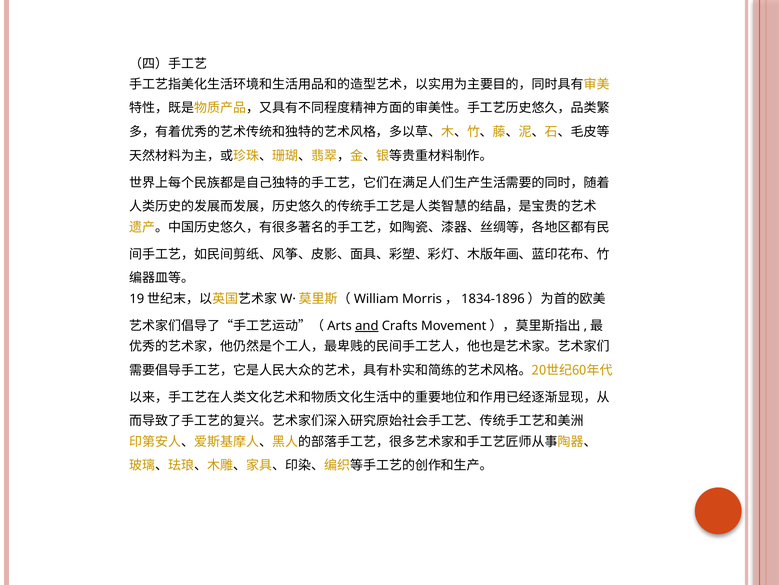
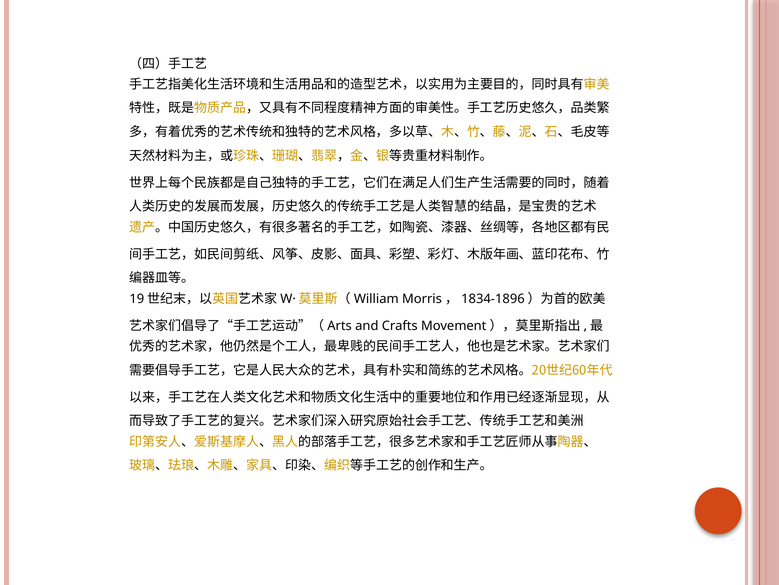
and underline: present -> none
